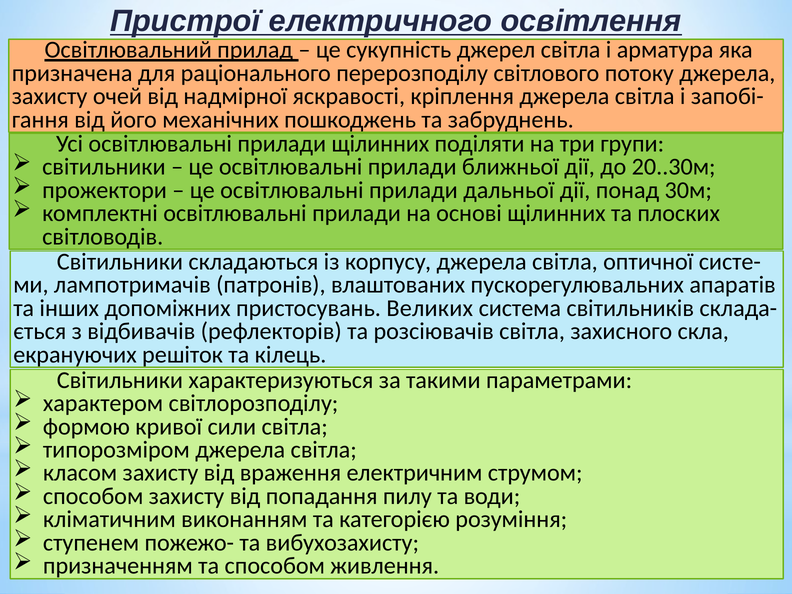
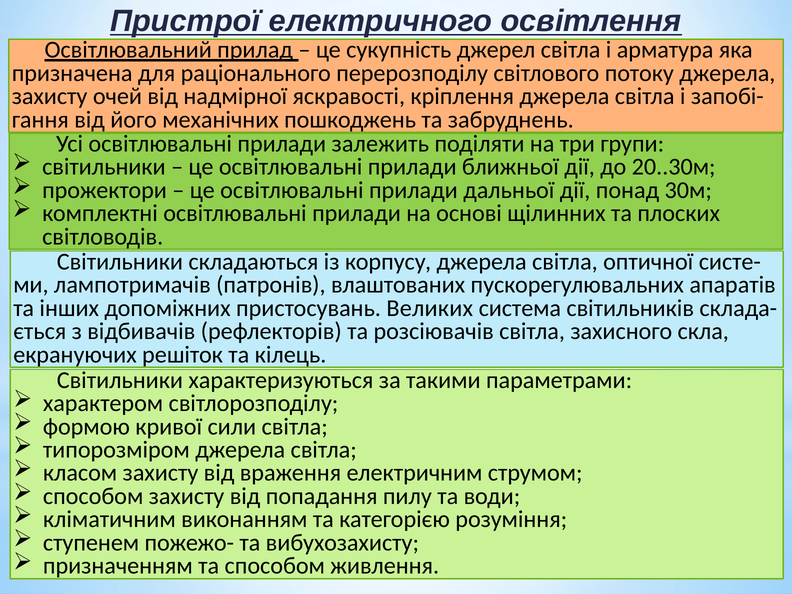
прилади щілинних: щілинних -> залежить
